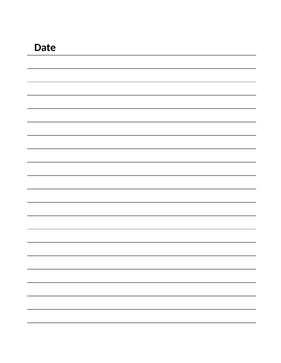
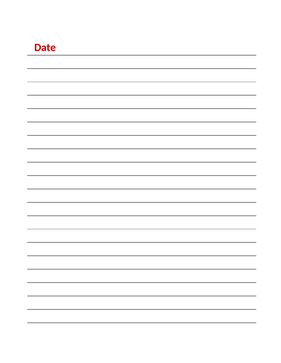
Date colour: black -> red
